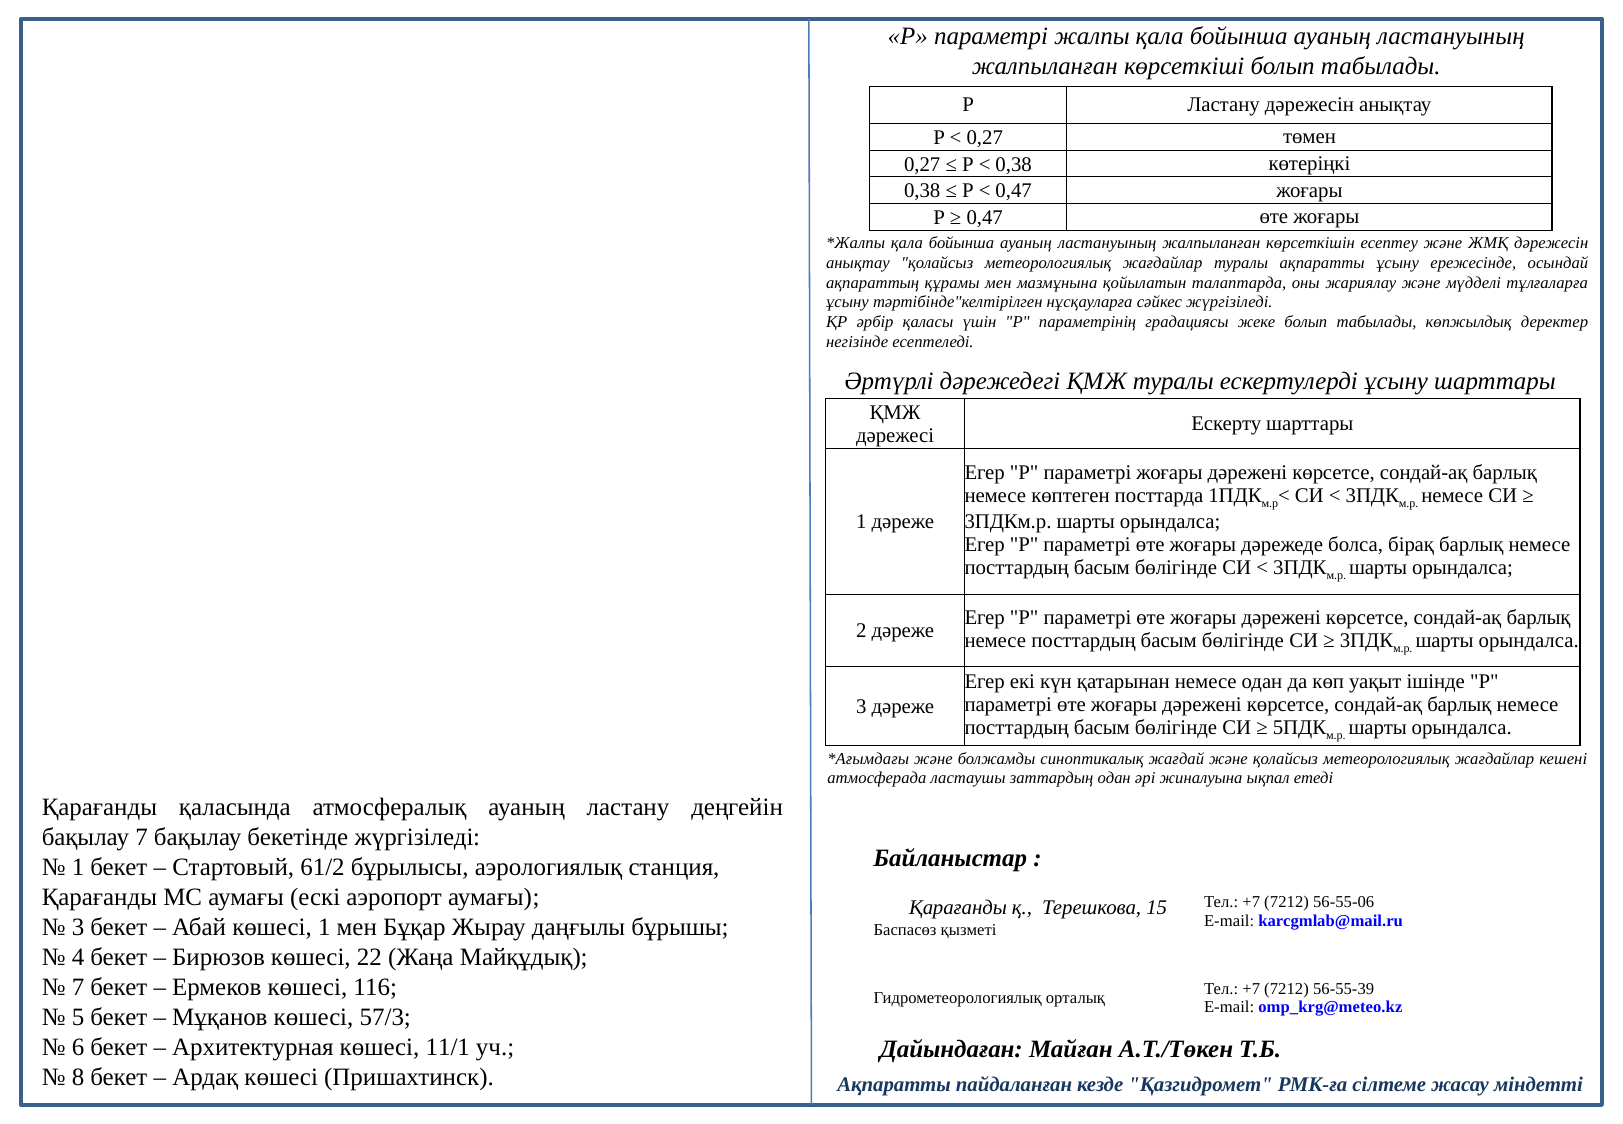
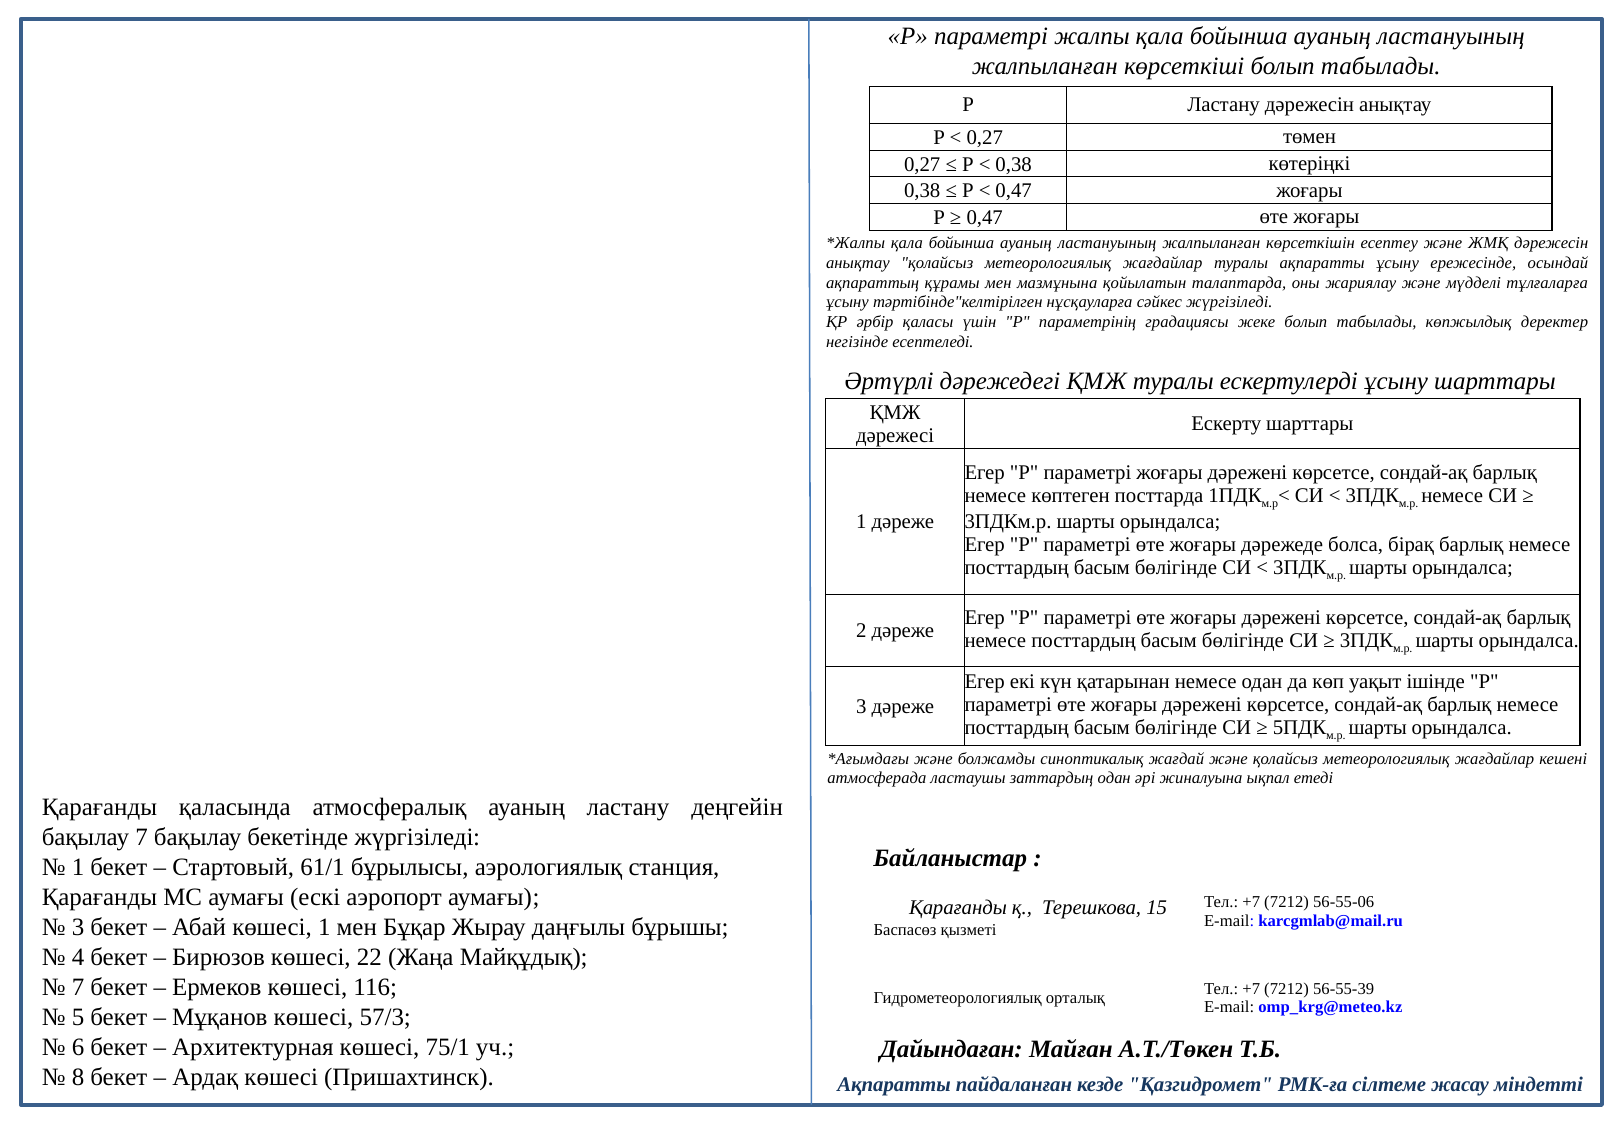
61/2: 61/2 -> 61/1
11/1: 11/1 -> 75/1
